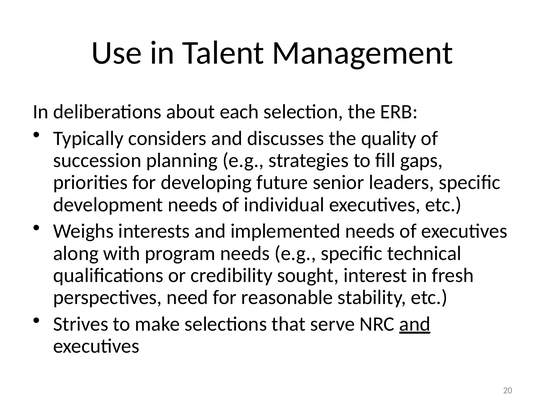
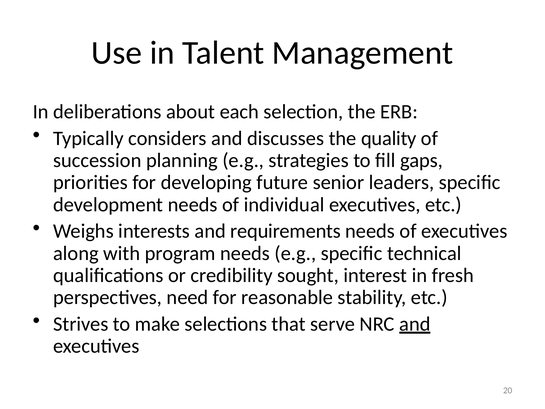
implemented: implemented -> requirements
